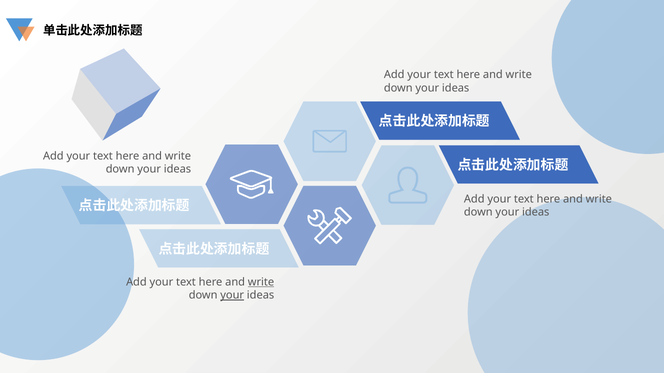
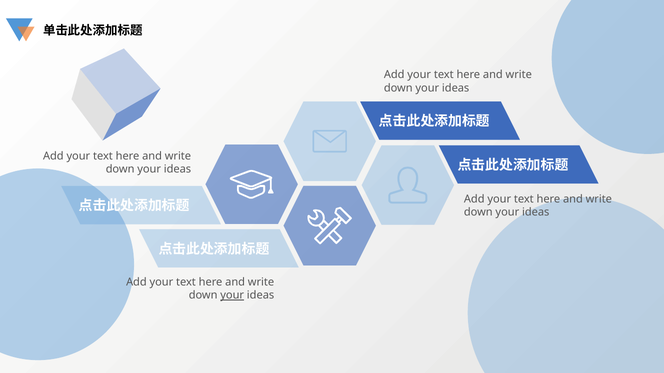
write at (261, 282) underline: present -> none
